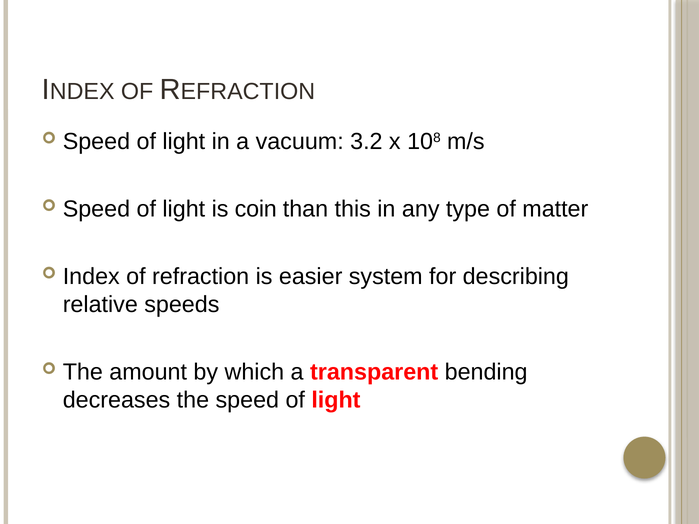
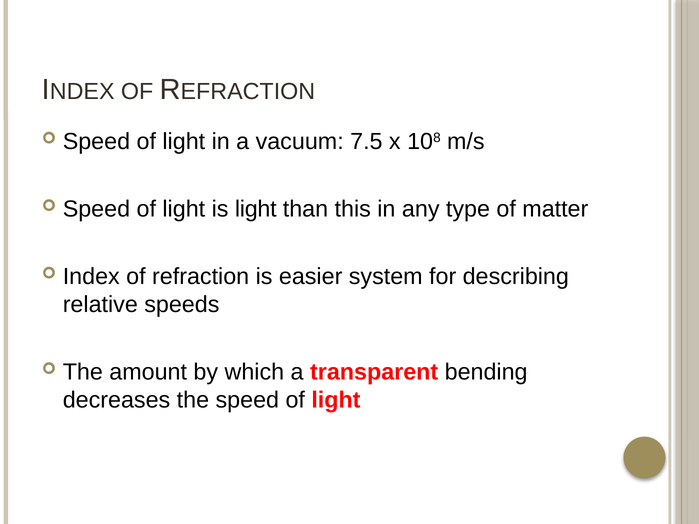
3.2: 3.2 -> 7.5
is coin: coin -> light
